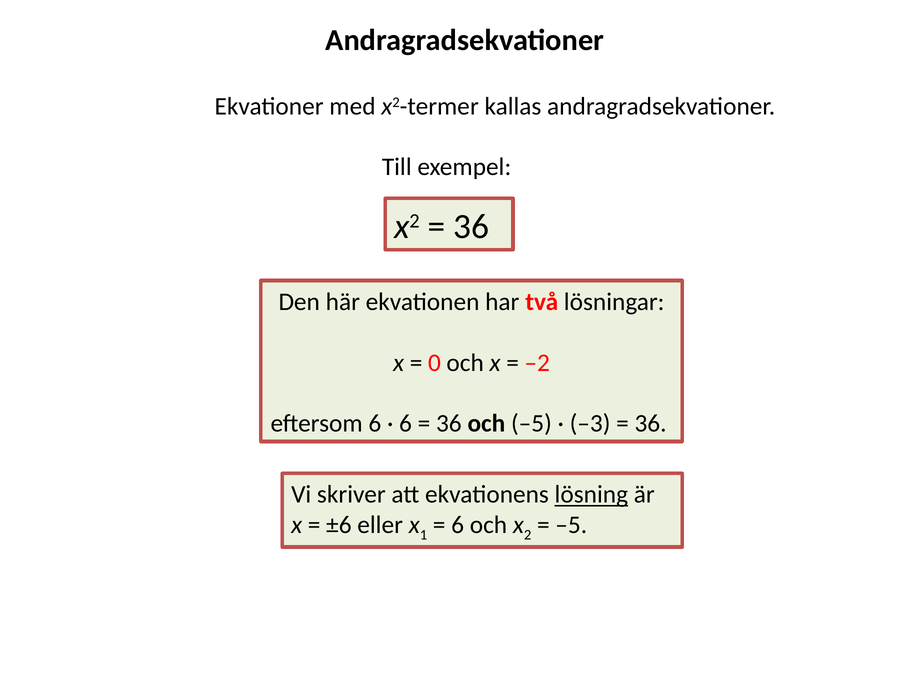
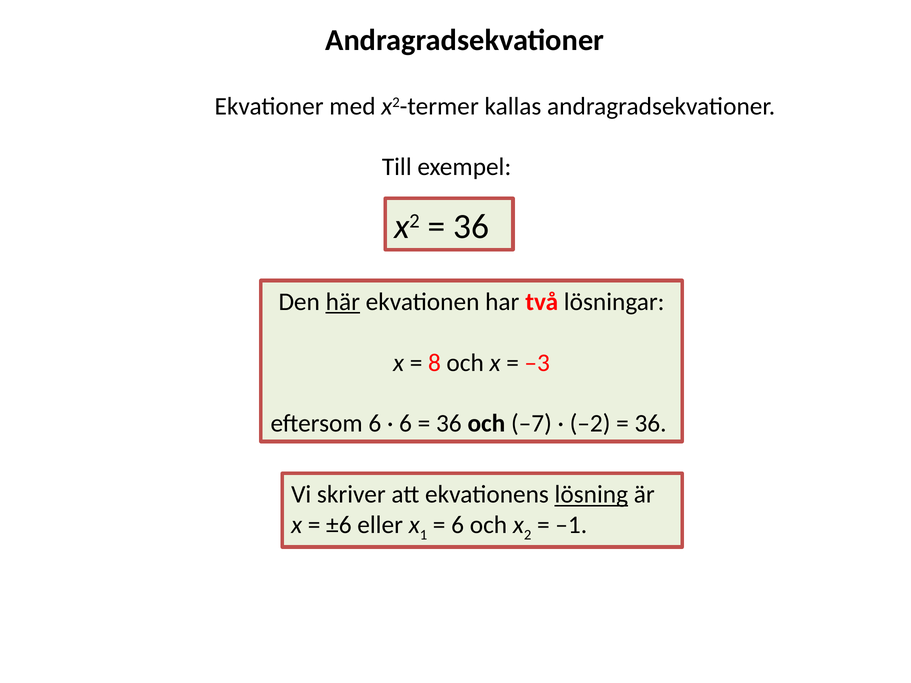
här underline: none -> present
0: 0 -> 8
–2: –2 -> –3
och –5: –5 -> –7
–3: –3 -> –2
–5 at (571, 525): –5 -> –1
